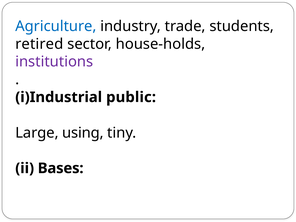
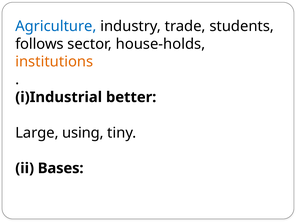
retired: retired -> follows
institutions colour: purple -> orange
public: public -> better
